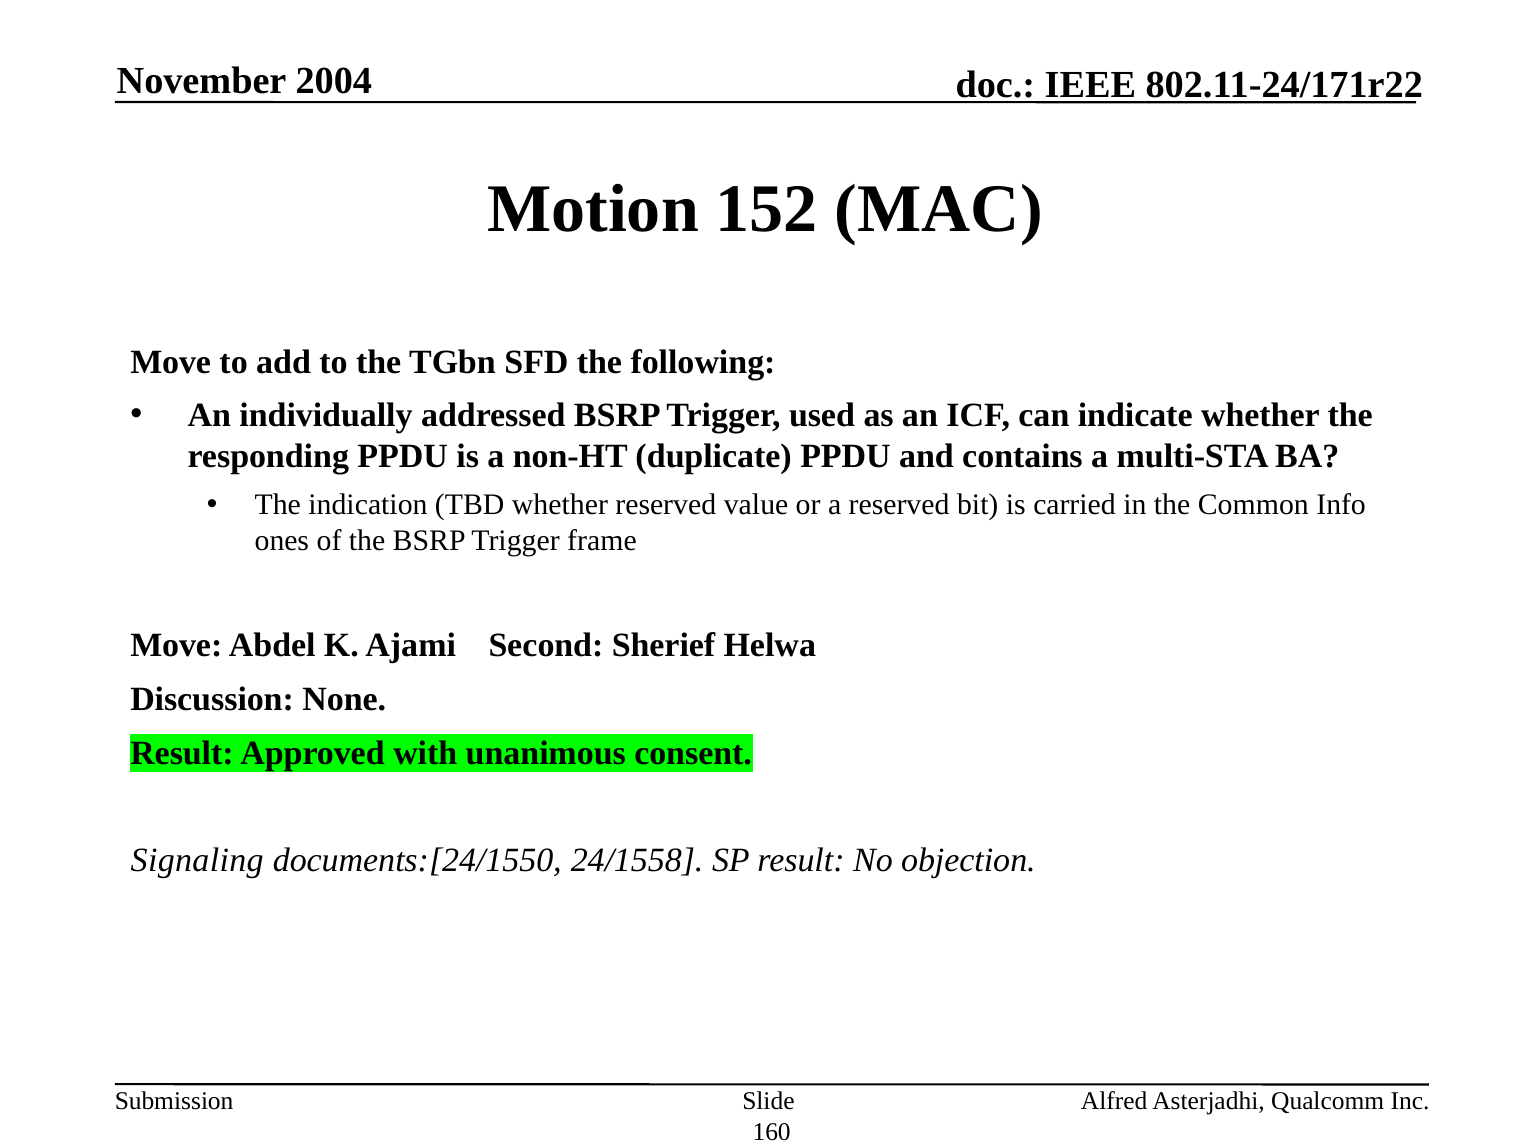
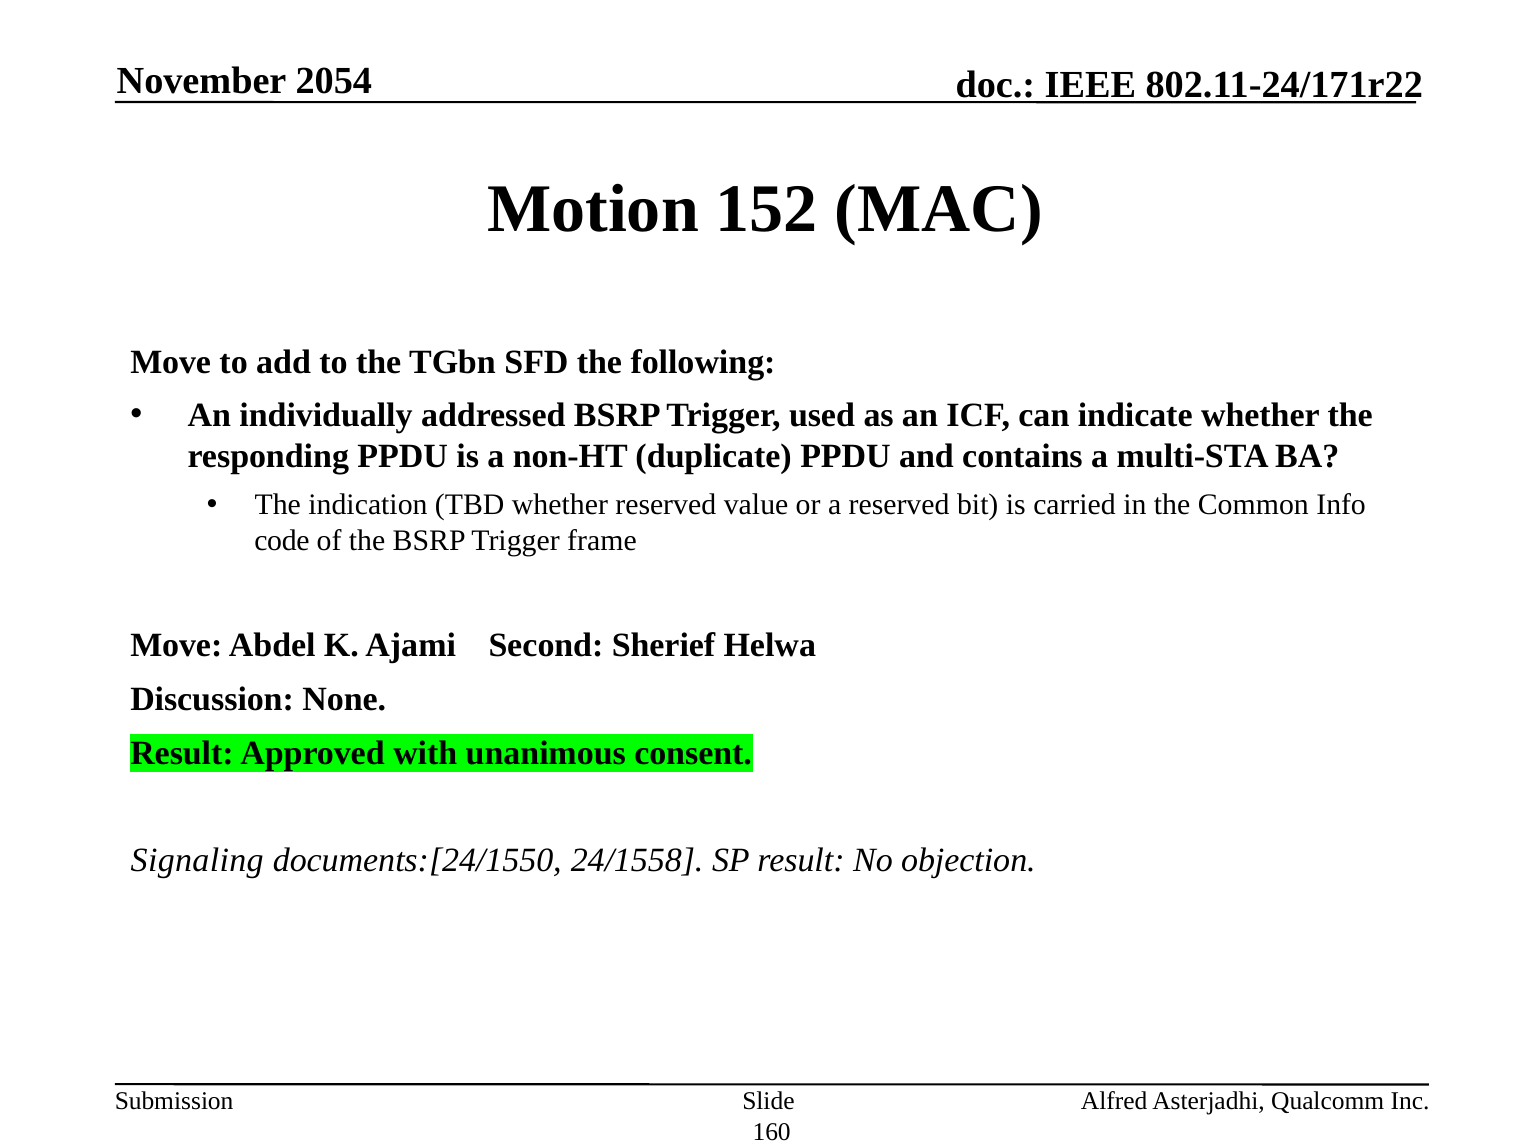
2004: 2004 -> 2054
ones: ones -> code
